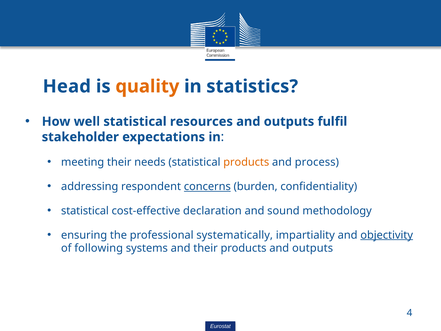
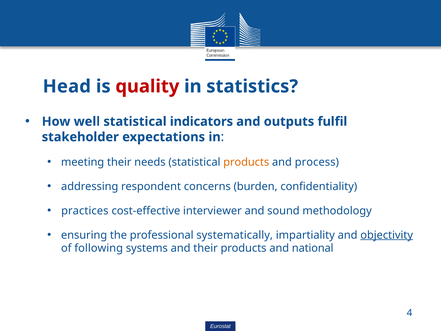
quality colour: orange -> red
resources: resources -> indicators
concerns underline: present -> none
statistical at (85, 211): statistical -> practices
declaration: declaration -> interviewer
products and outputs: outputs -> national
